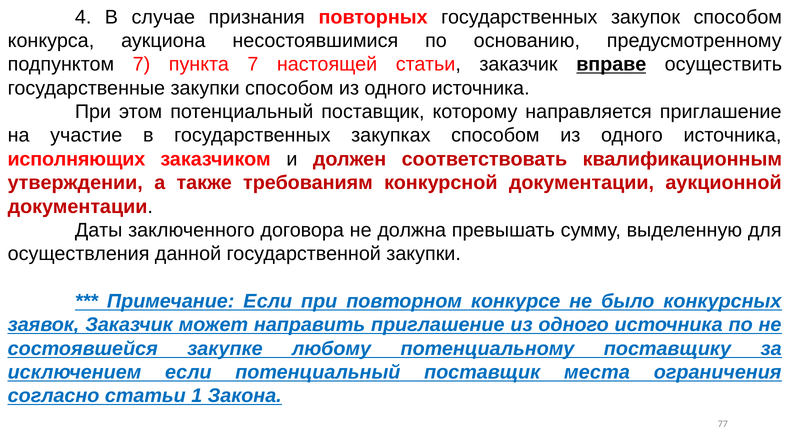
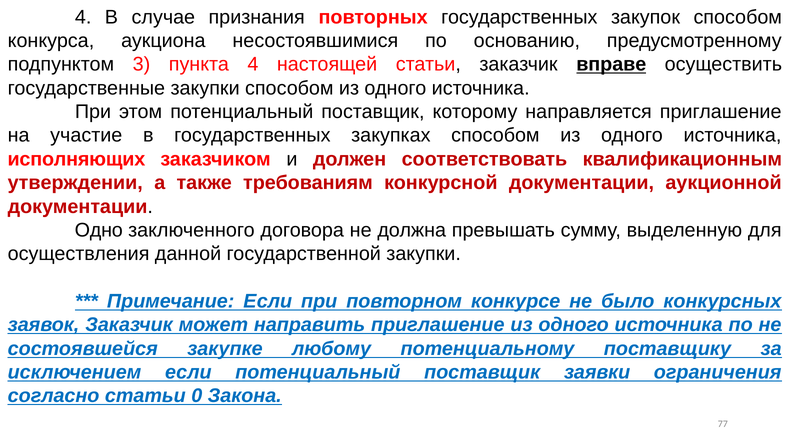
подпунктом 7: 7 -> 3
пункта 7: 7 -> 4
Даты: Даты -> Одно
места: места -> заявки
1: 1 -> 0
